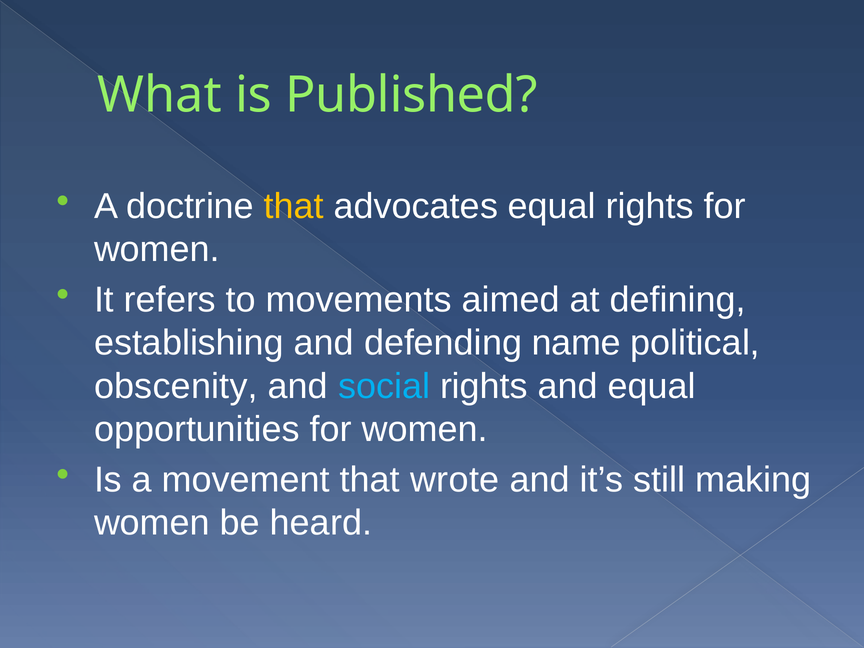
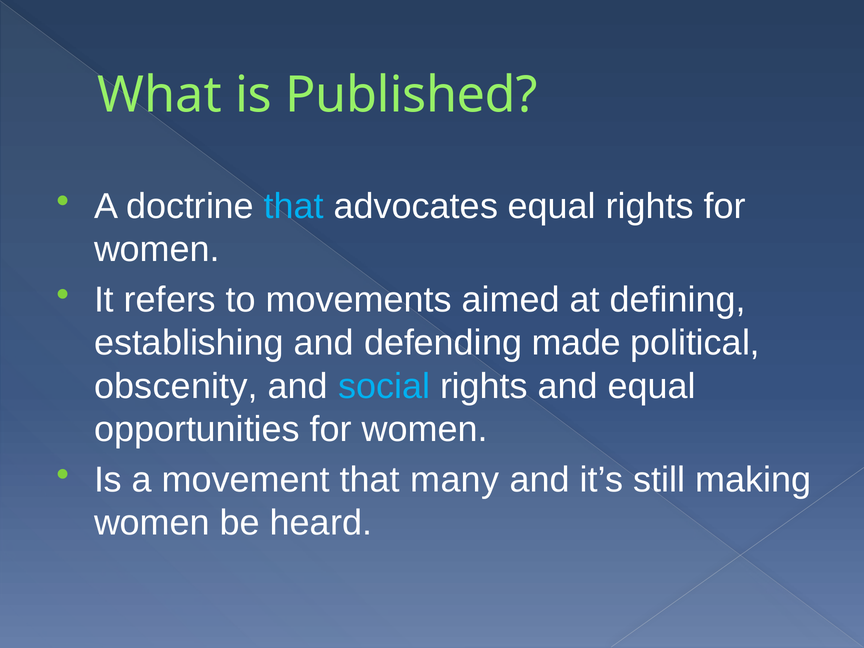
that at (294, 206) colour: yellow -> light blue
name: name -> made
wrote: wrote -> many
